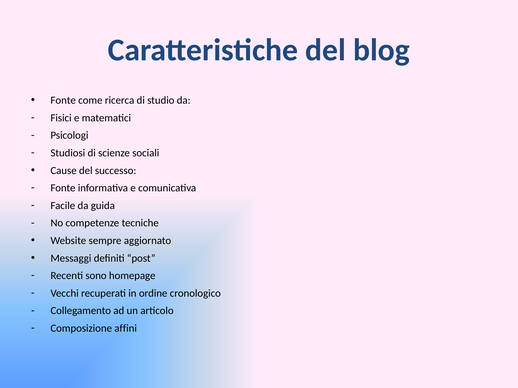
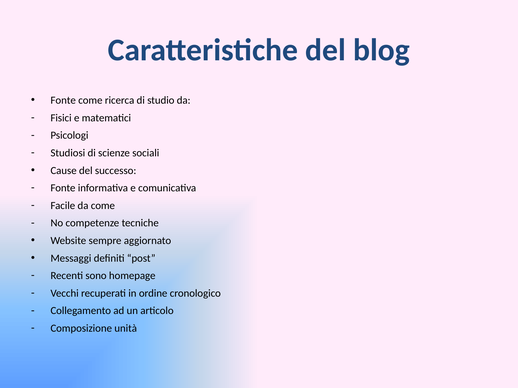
da guida: guida -> come
affini: affini -> unità
